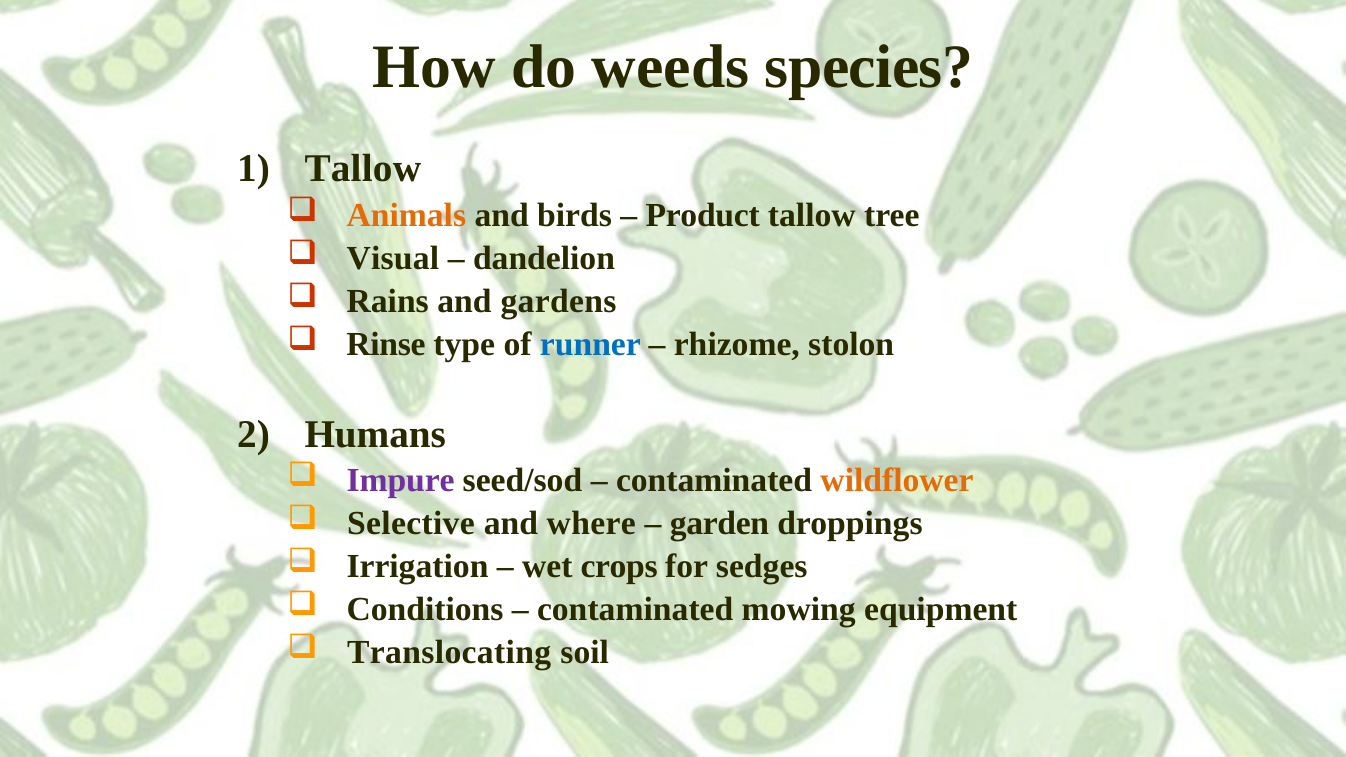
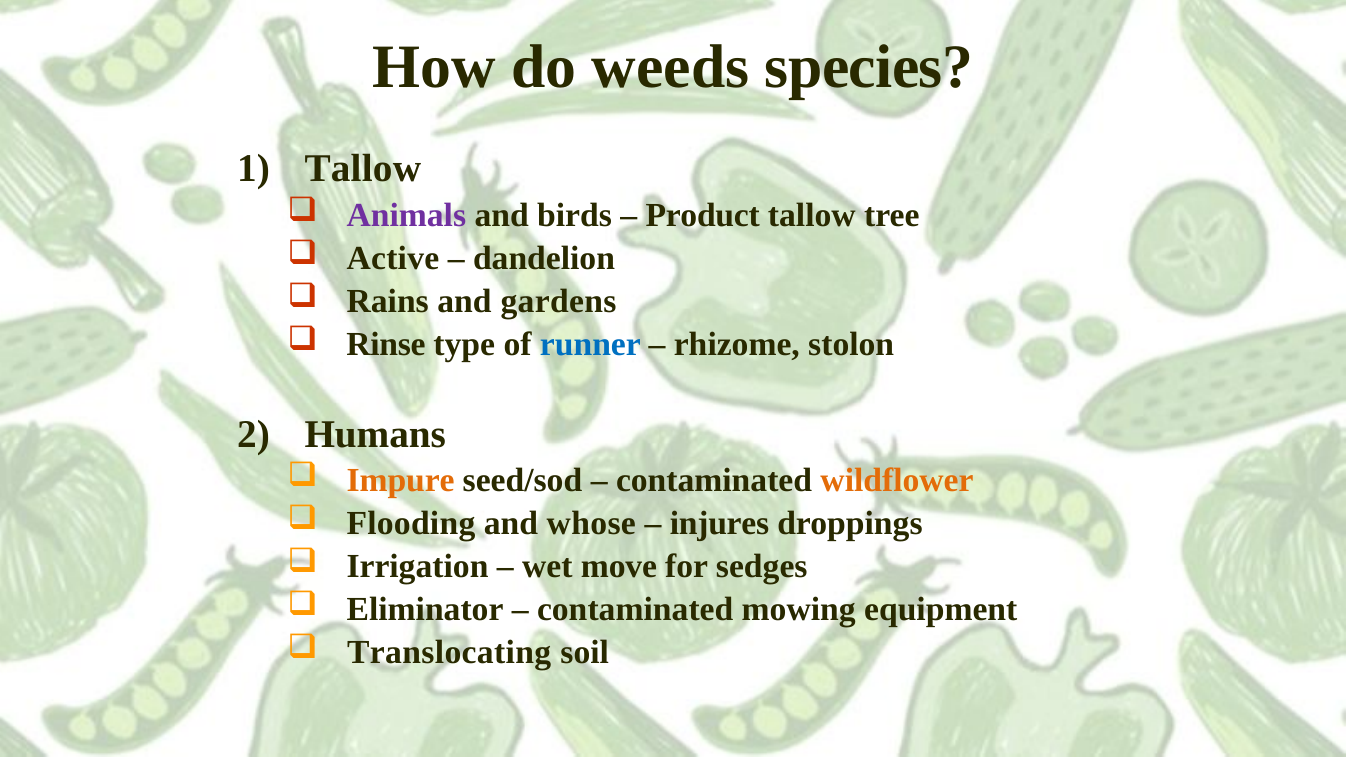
Animals colour: orange -> purple
Visual: Visual -> Active
Impure colour: purple -> orange
Selective: Selective -> Flooding
where: where -> whose
garden: garden -> injures
crops: crops -> move
Conditions: Conditions -> Eliminator
